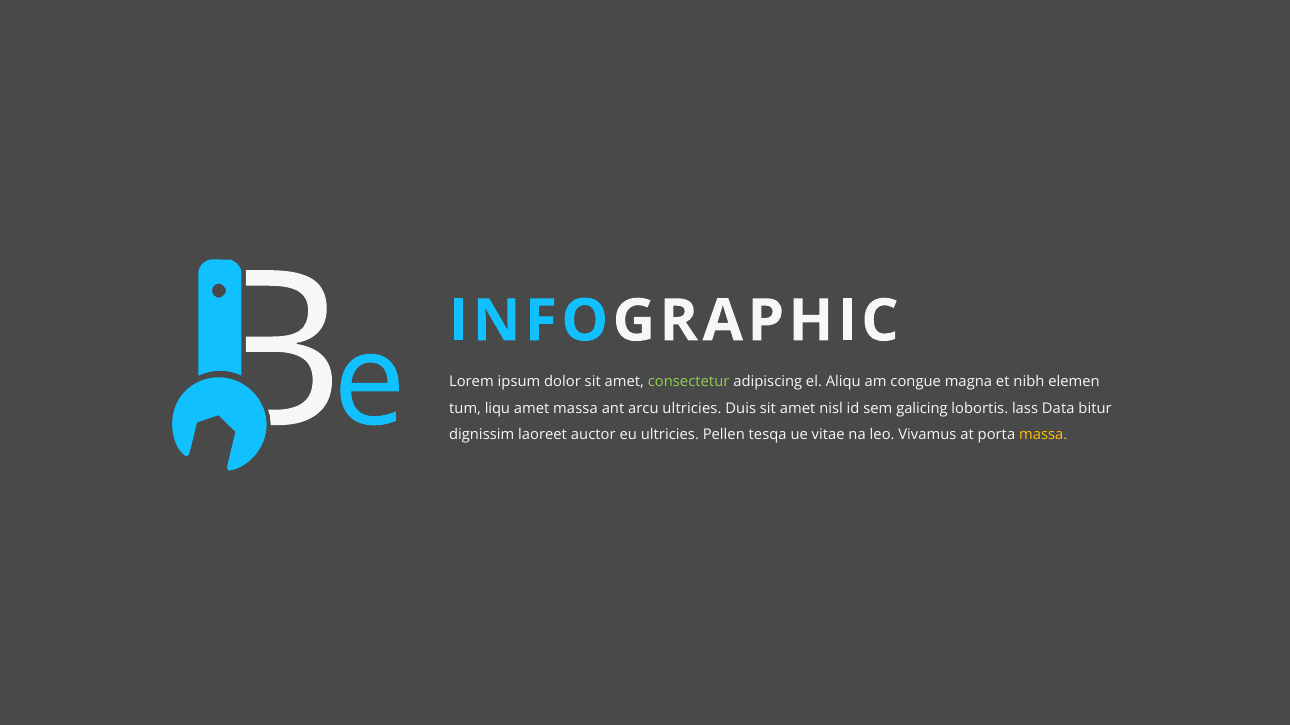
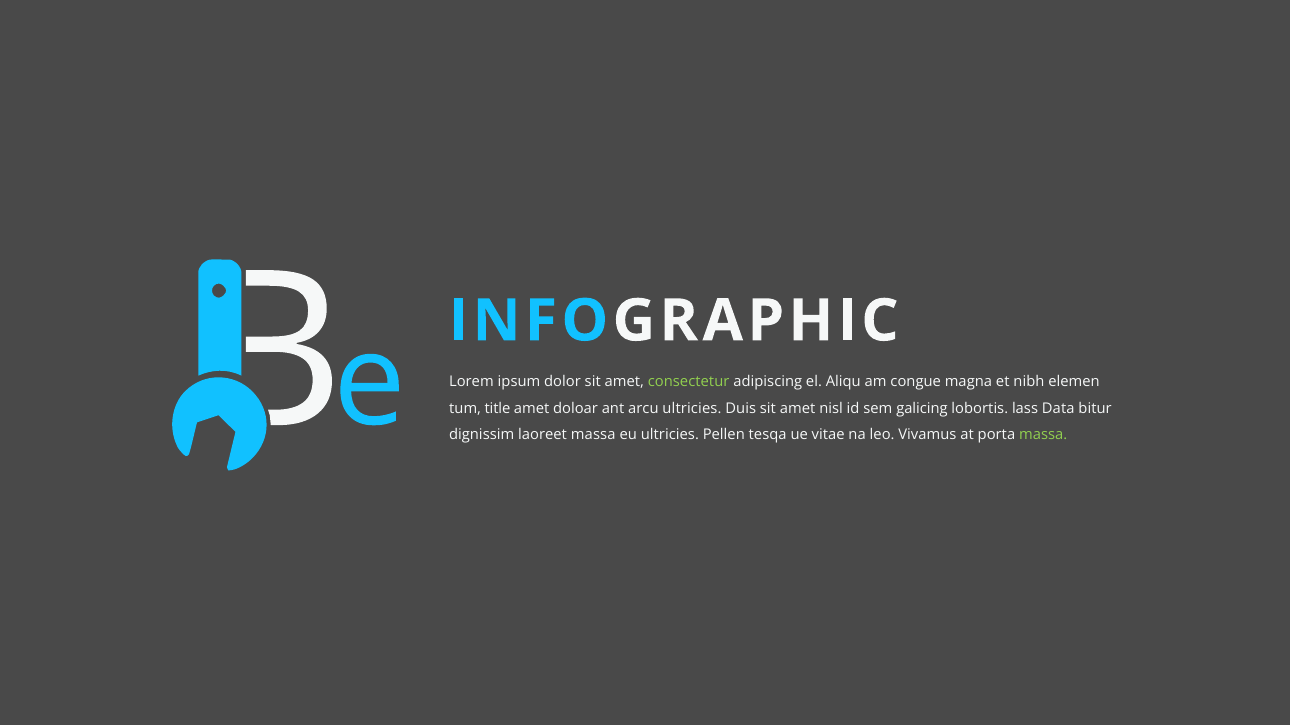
liqu: liqu -> title
amet massa: massa -> doloar
laoreet auctor: auctor -> massa
massa at (1043, 435) colour: yellow -> light green
